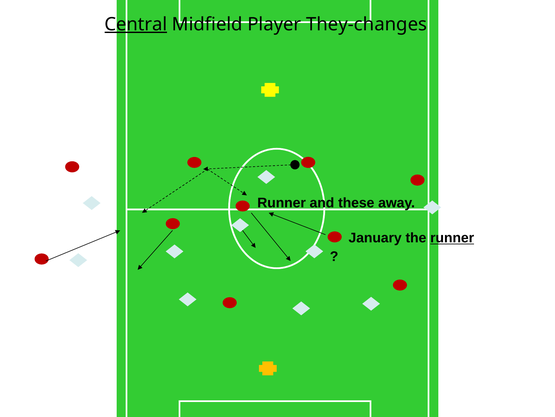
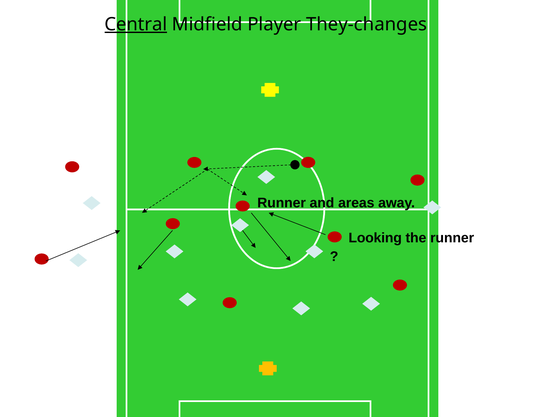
these: these -> areas
January: January -> Looking
runner at (452, 238) underline: present -> none
